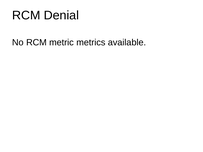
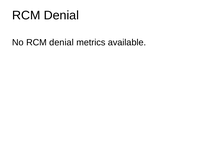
No RCM metric: metric -> denial
